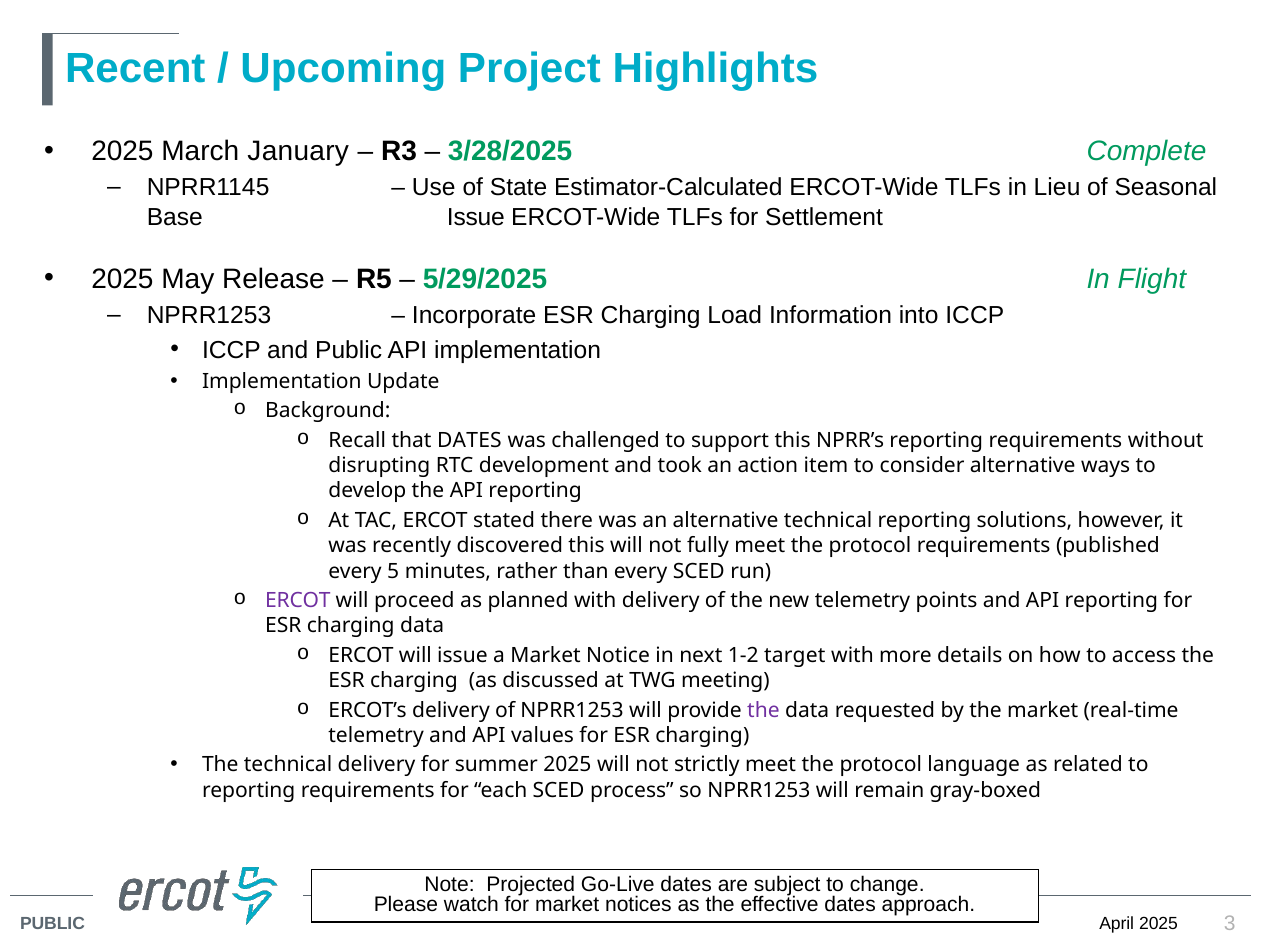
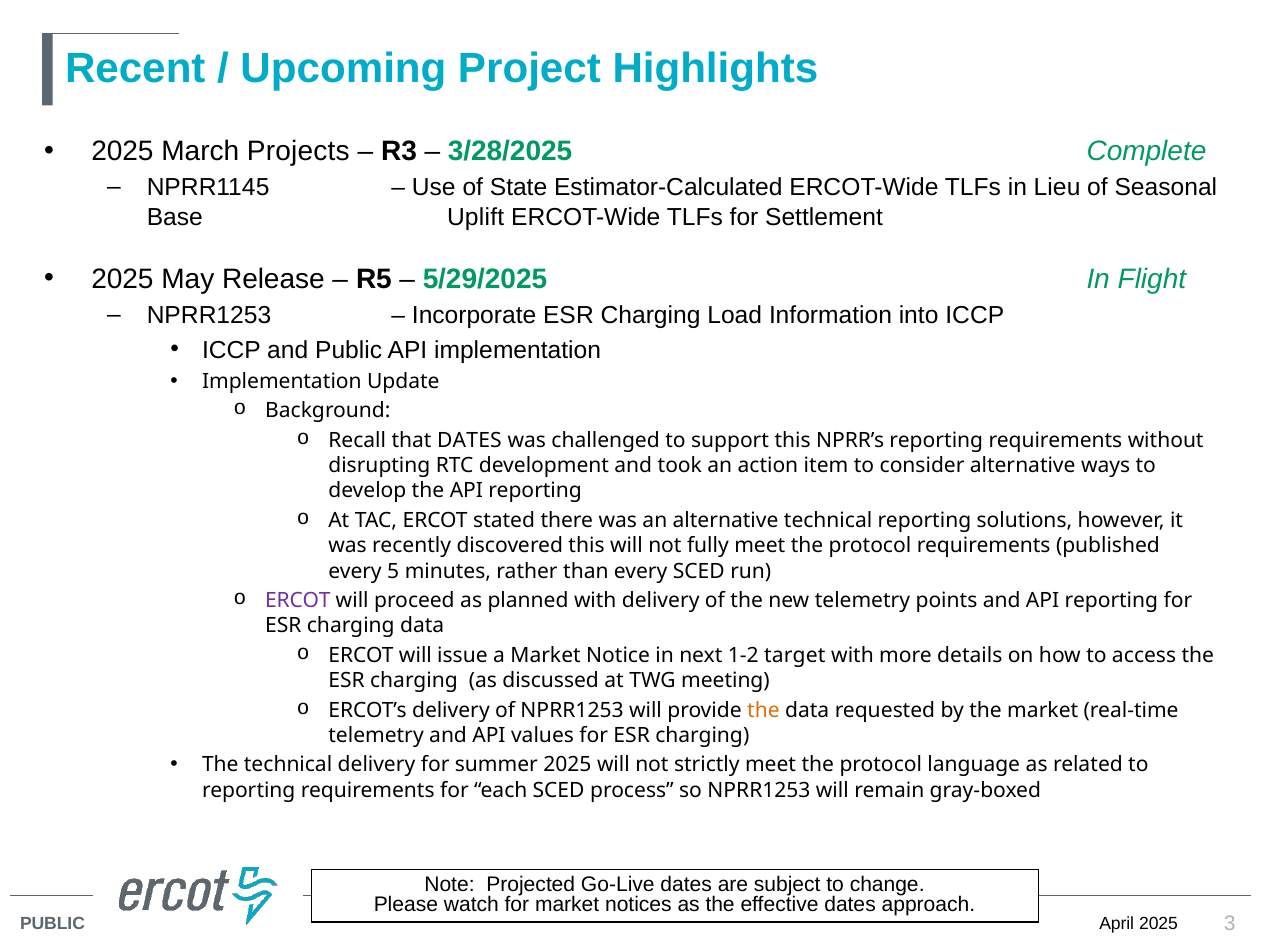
January: January -> Projects
Base Issue: Issue -> Uplift
the at (763, 710) colour: purple -> orange
